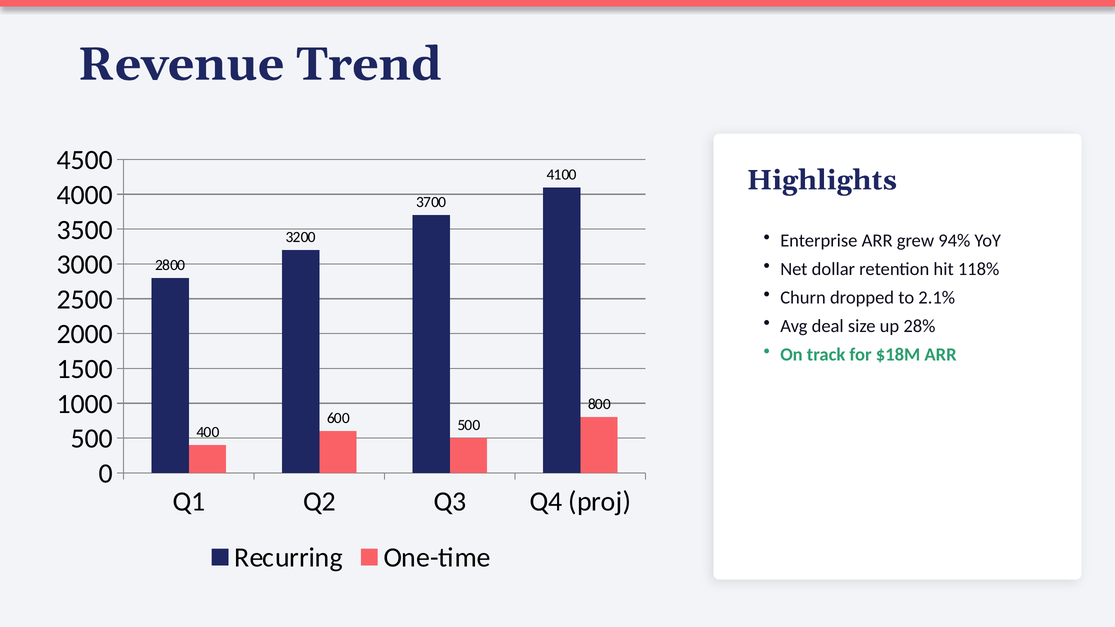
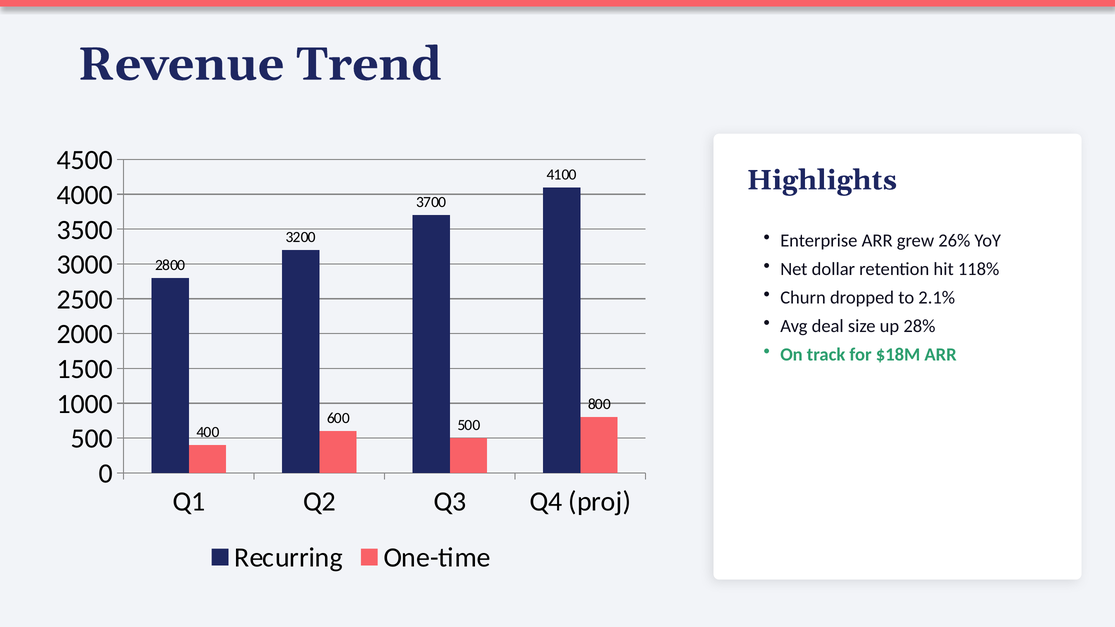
94%: 94% -> 26%
